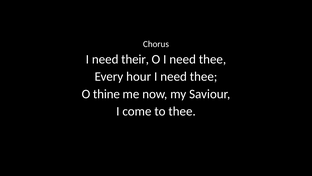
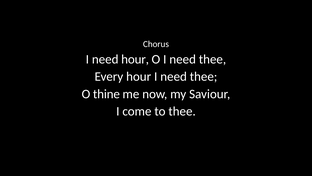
need their: their -> hour
